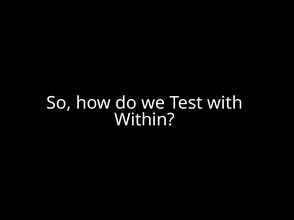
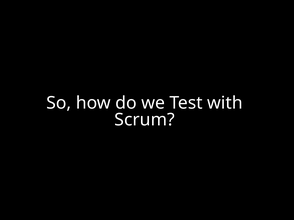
Within: Within -> Scrum
